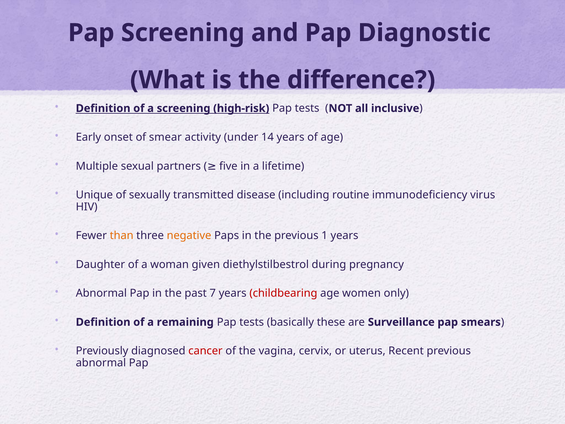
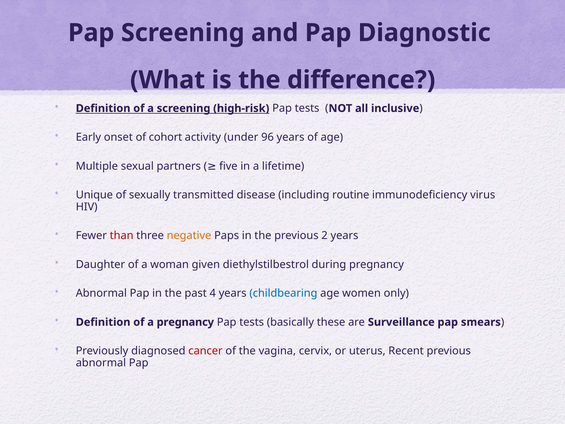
smear: smear -> cohort
14: 14 -> 96
than colour: orange -> red
1: 1 -> 2
7: 7 -> 4
childbearing colour: red -> blue
a remaining: remaining -> pregnancy
